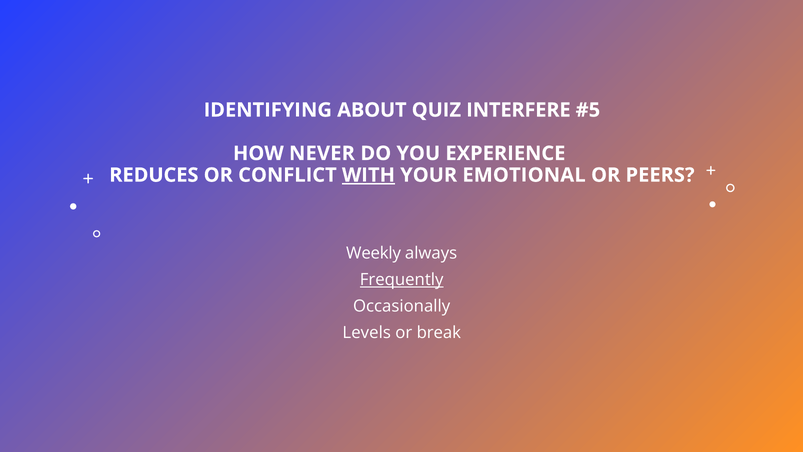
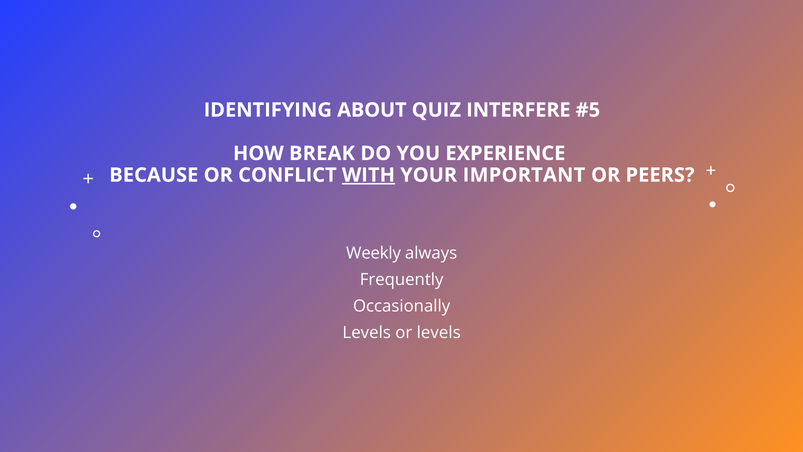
NEVER: NEVER -> BREAK
REDUCES: REDUCES -> BECAUSE
EMOTIONAL: EMOTIONAL -> IMPORTANT
Frequently underline: present -> none
or break: break -> levels
